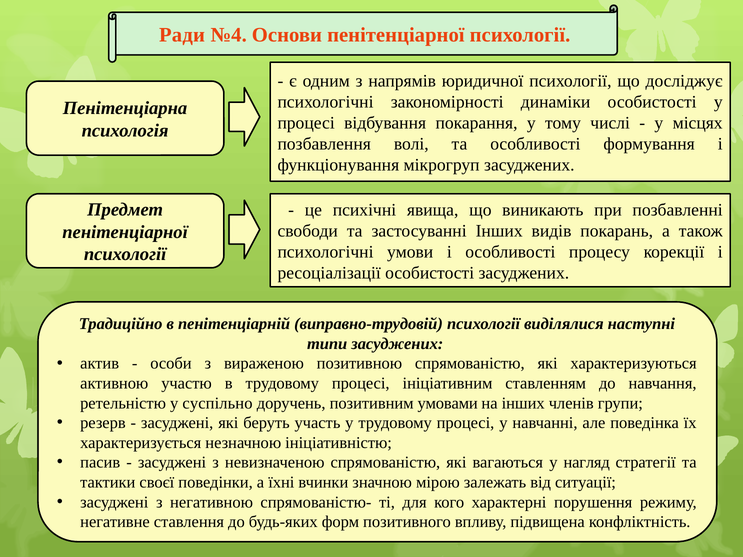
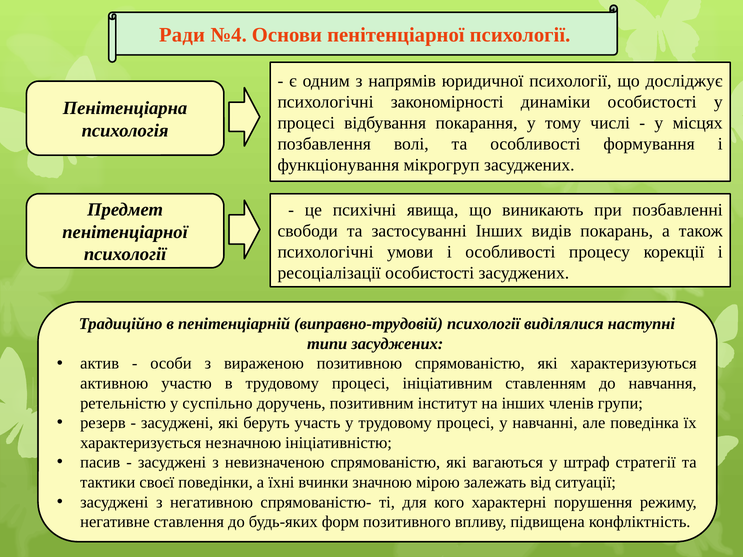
умовами: умовами -> інститут
нагляд: нагляд -> штраф
